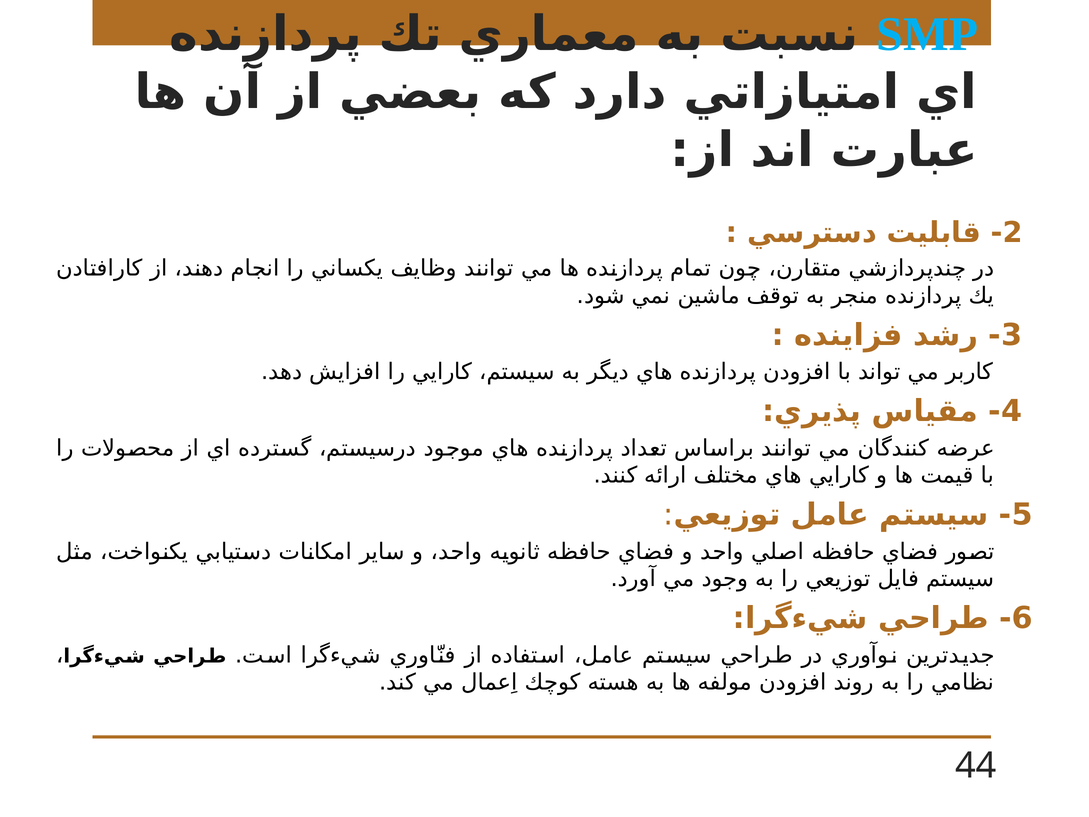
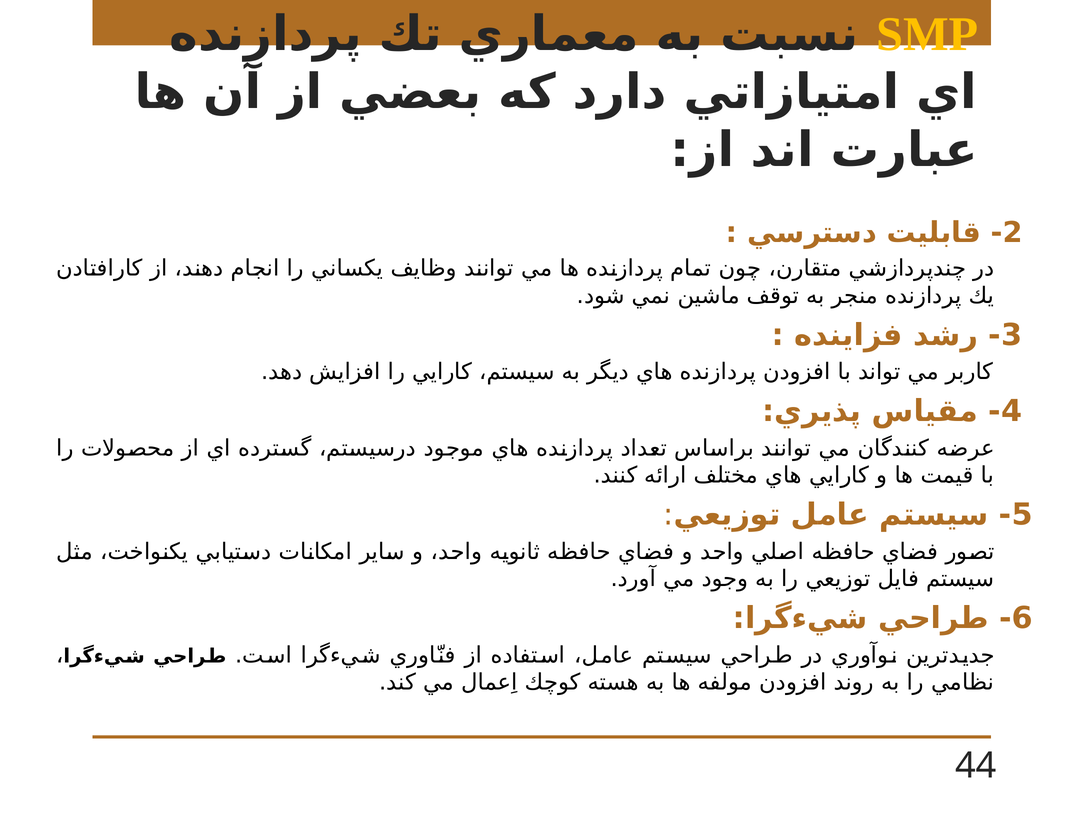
SMP colour: light blue -> yellow
